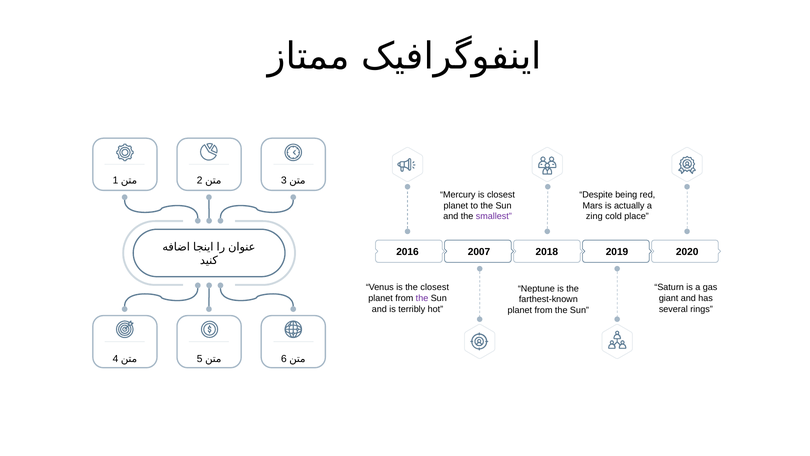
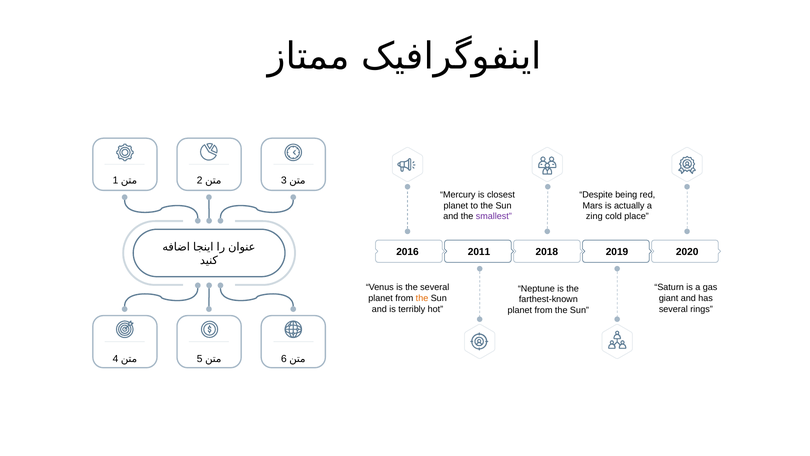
2007: 2007 -> 2011
the closest: closest -> several
the at (422, 298) colour: purple -> orange
